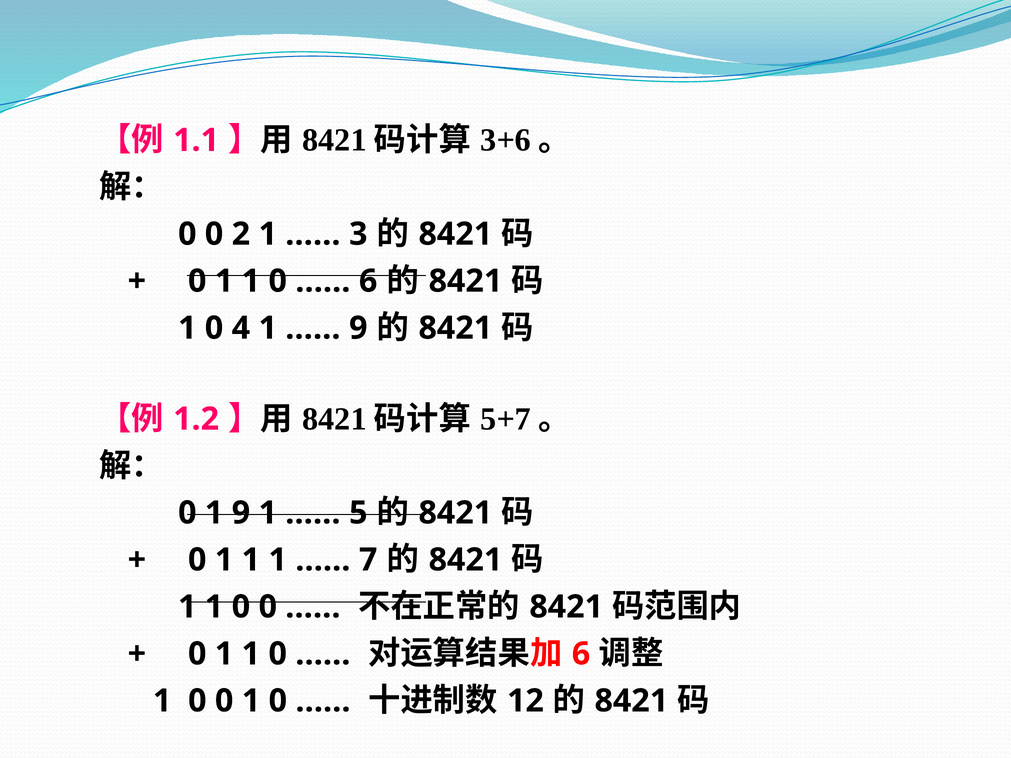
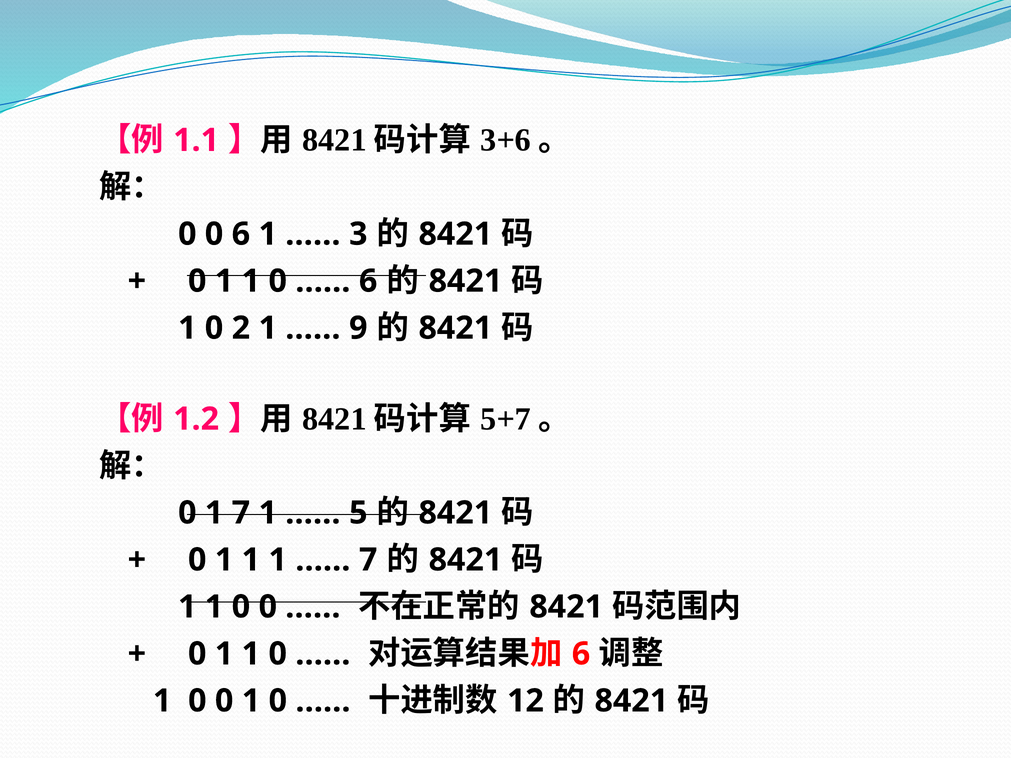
0 2: 2 -> 6
4: 4 -> 2
1 9: 9 -> 7
